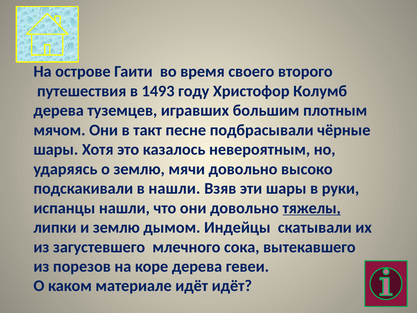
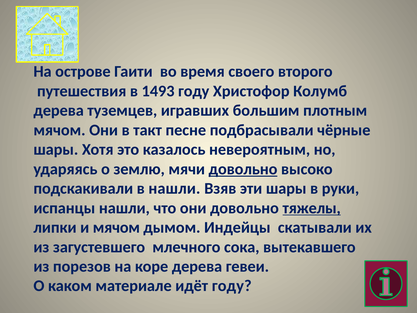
довольно at (243, 169) underline: none -> present
и землю: землю -> мячом
идёт идёт: идёт -> году
